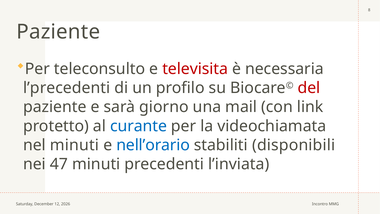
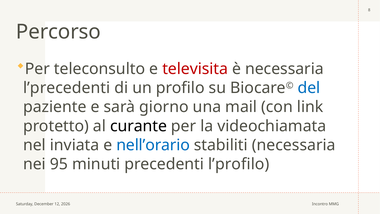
Paziente at (58, 32): Paziente -> Percorso
del colour: red -> blue
curante colour: blue -> black
nel minuti: minuti -> inviata
stabiliti disponibili: disponibili -> necessaria
47: 47 -> 95
l’inviata: l’inviata -> l’profilo
